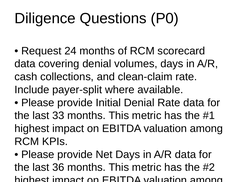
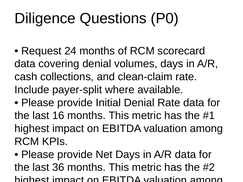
33: 33 -> 16
